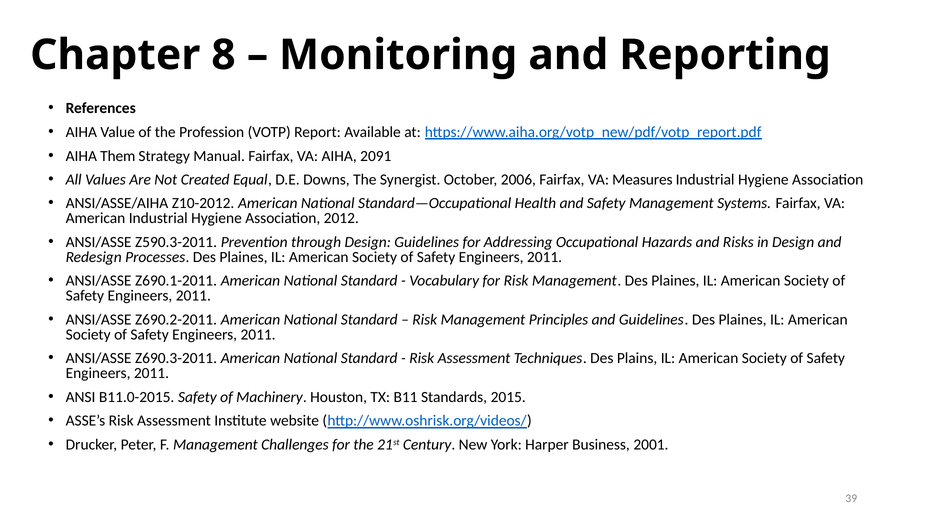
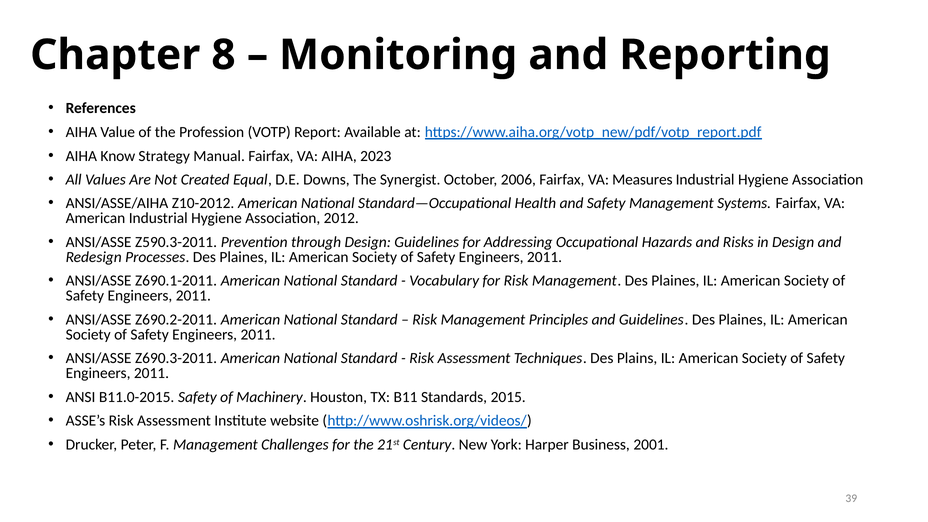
Them: Them -> Know
2091: 2091 -> 2023
